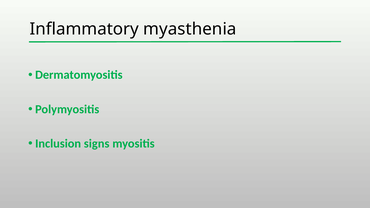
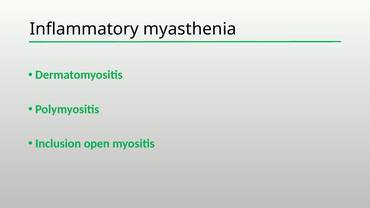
signs: signs -> open
